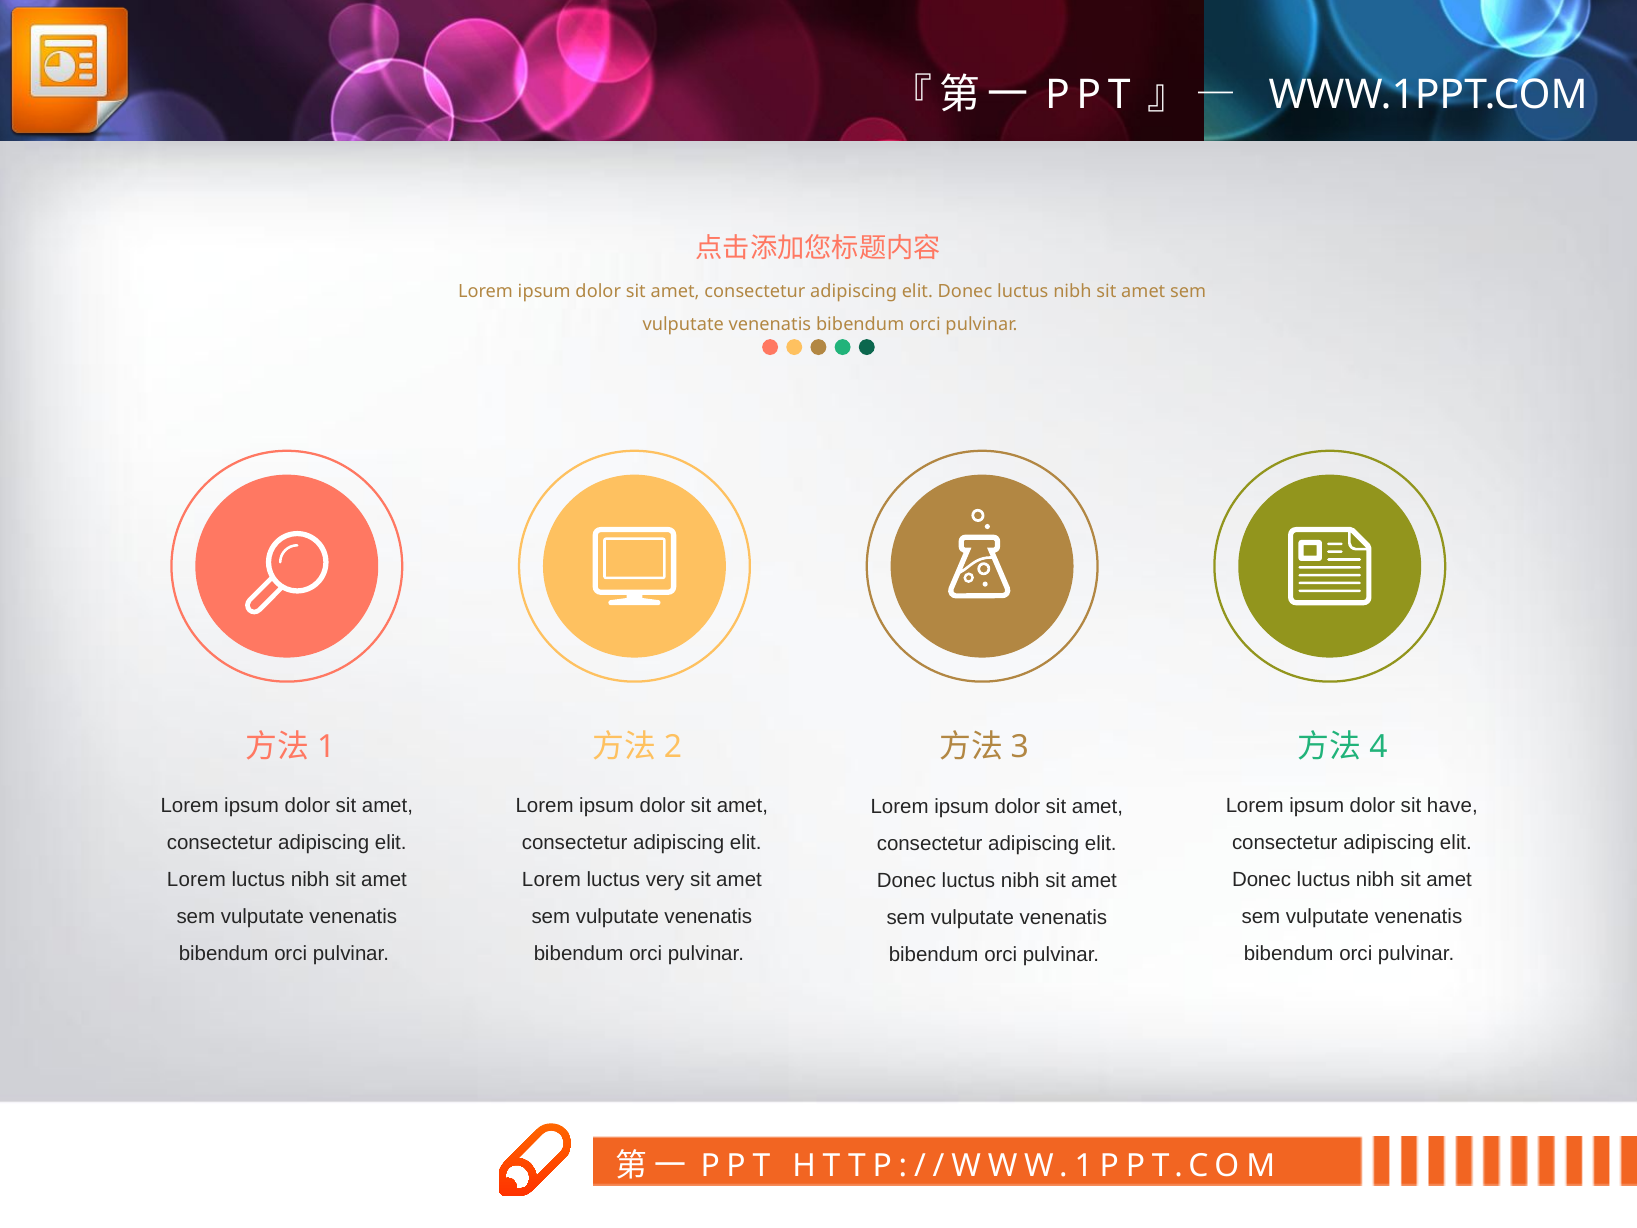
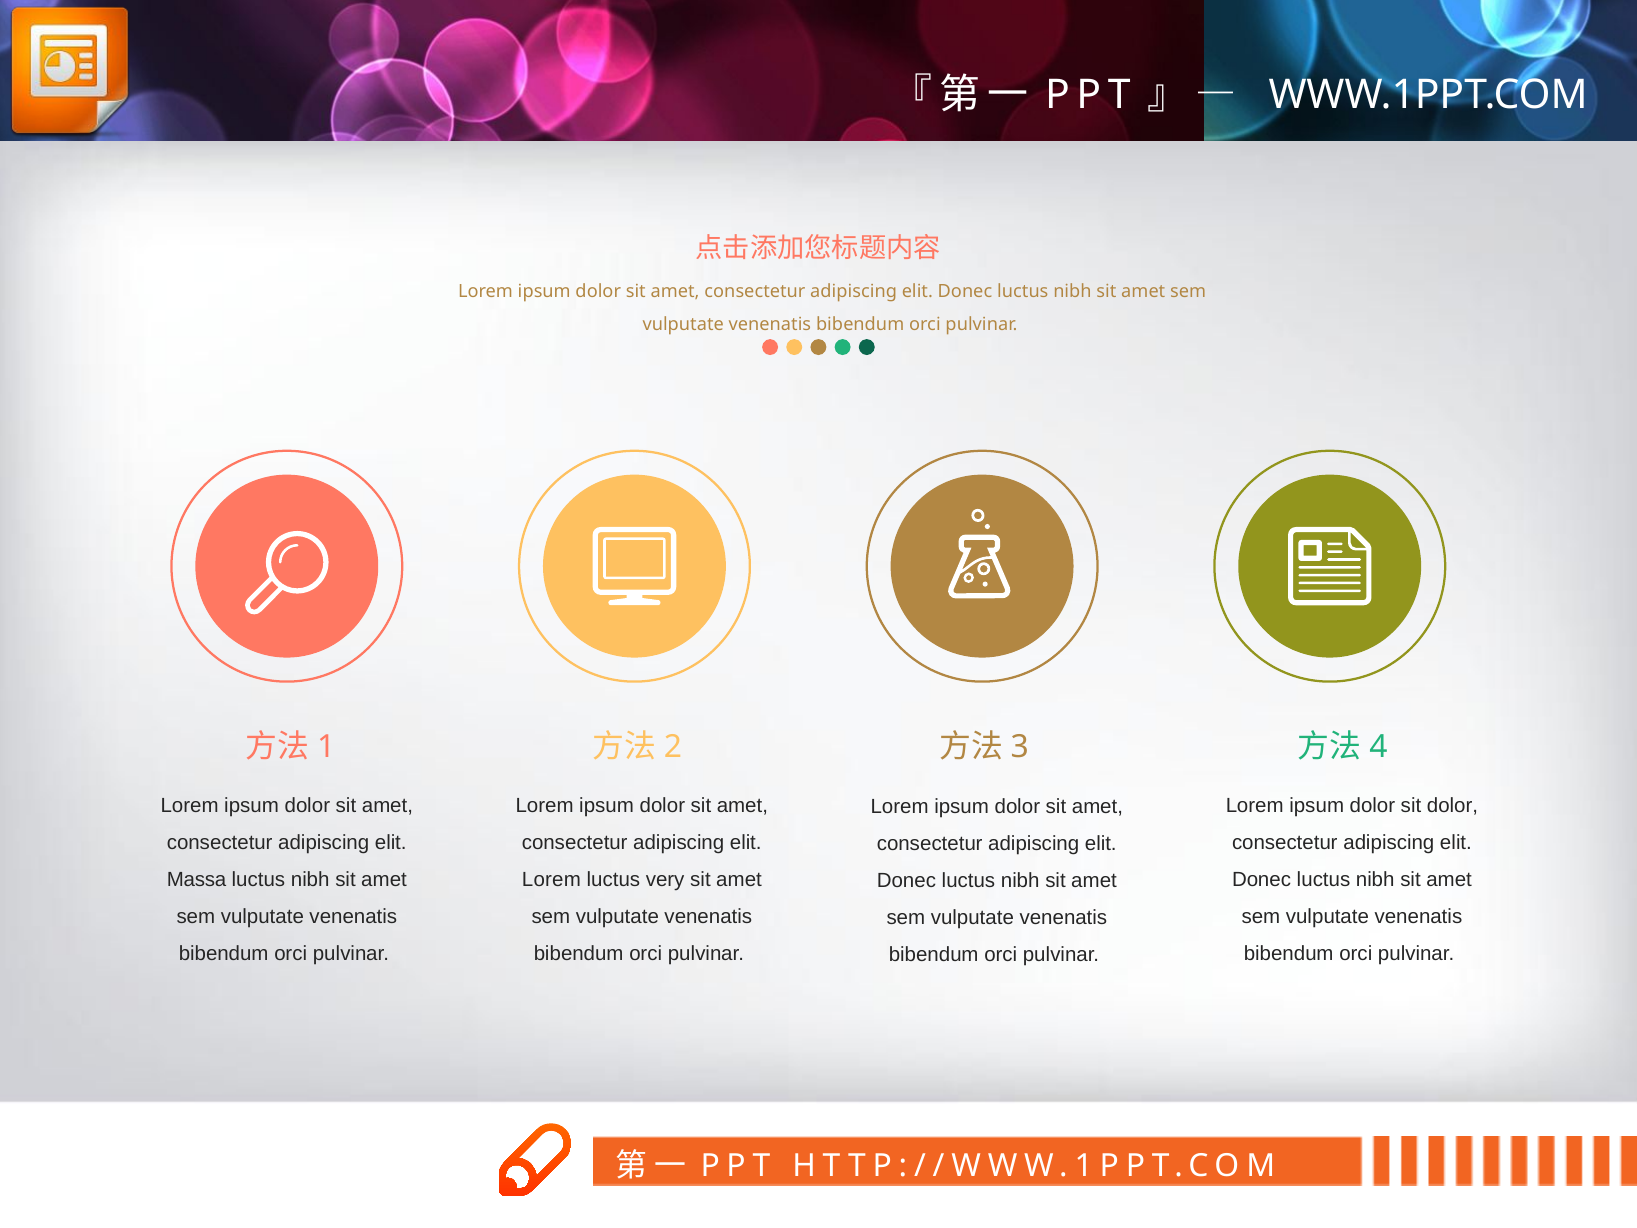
sit have: have -> dolor
Lorem at (196, 880): Lorem -> Massa
